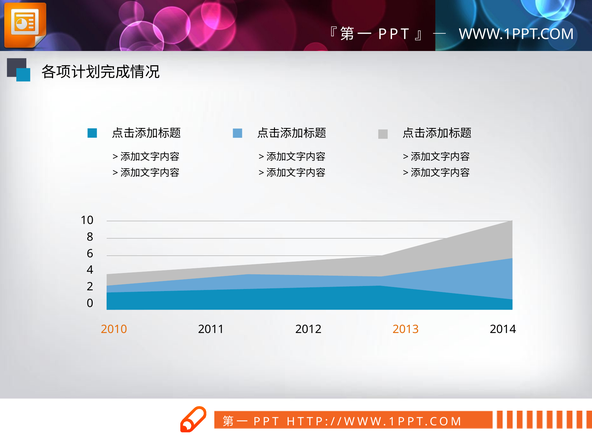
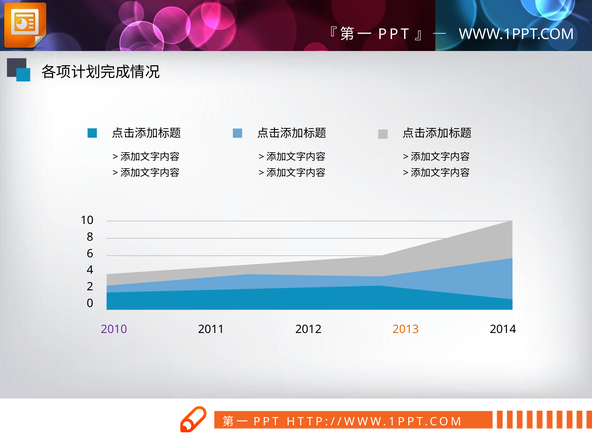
2010 colour: orange -> purple
